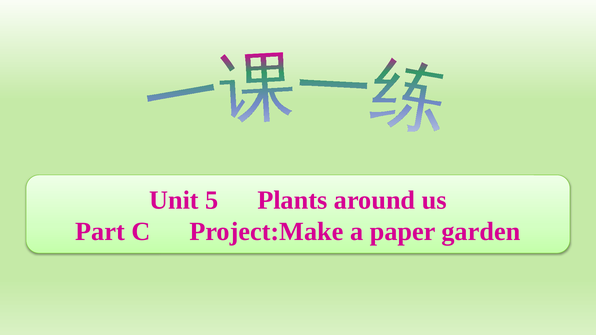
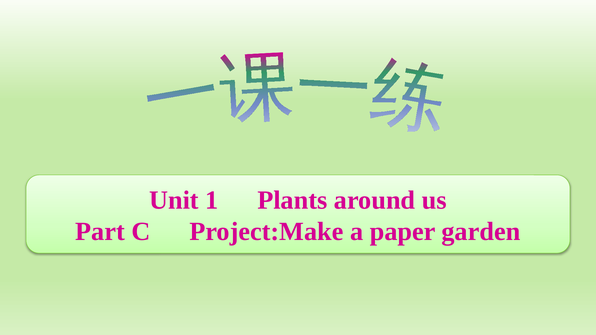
5: 5 -> 1
